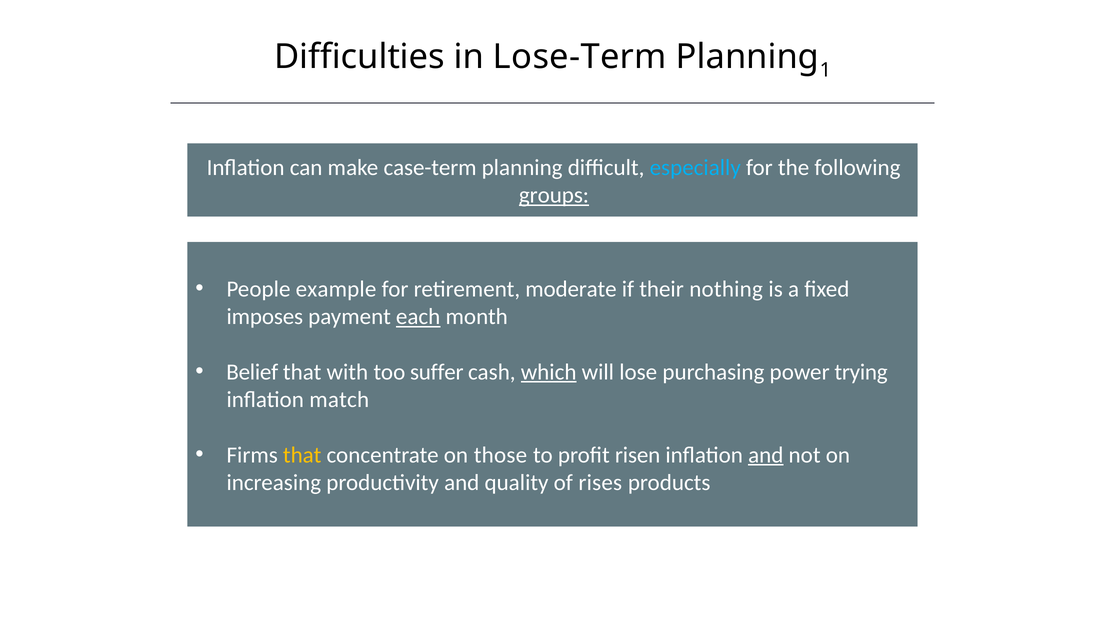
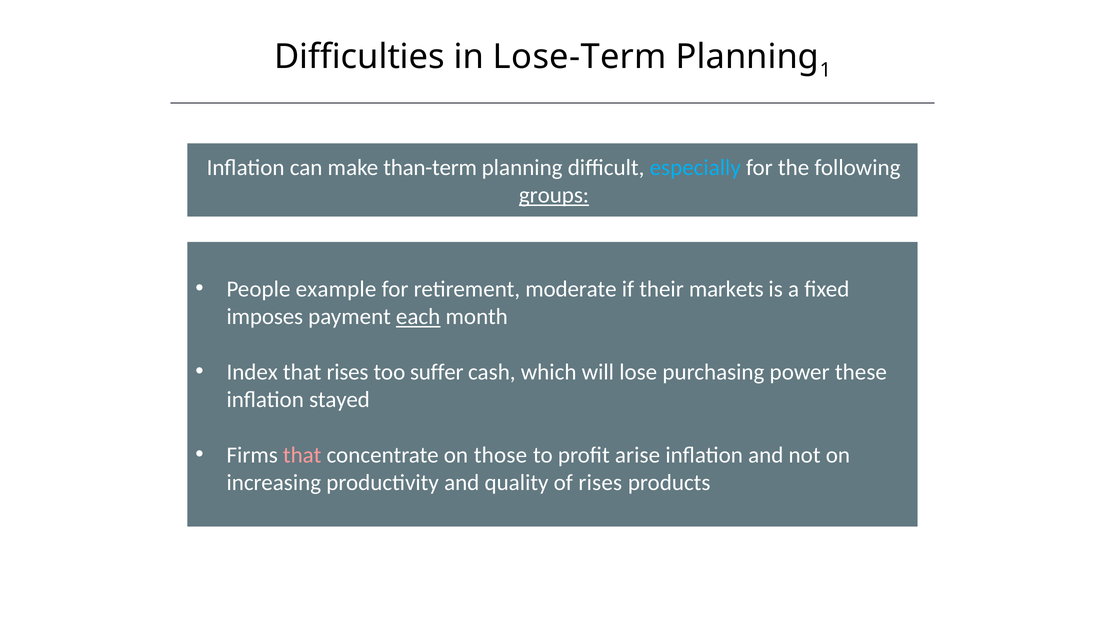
case-term: case-term -> than-term
nothing: nothing -> markets
Belief: Belief -> Index
that with: with -> rises
which underline: present -> none
trying: trying -> these
match: match -> stayed
that at (302, 455) colour: yellow -> pink
risen: risen -> arise
and at (766, 455) underline: present -> none
